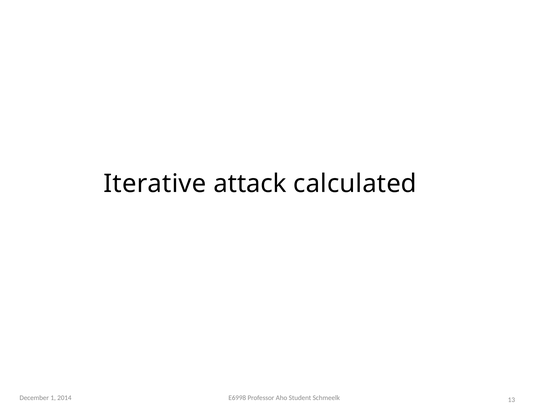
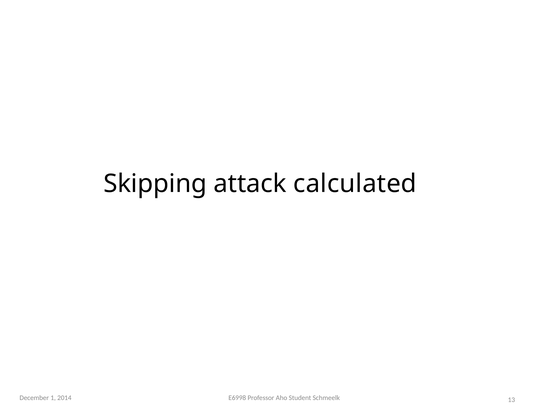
Iterative: Iterative -> Skipping
